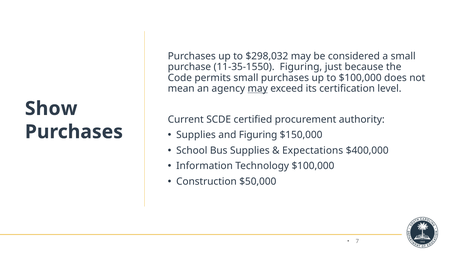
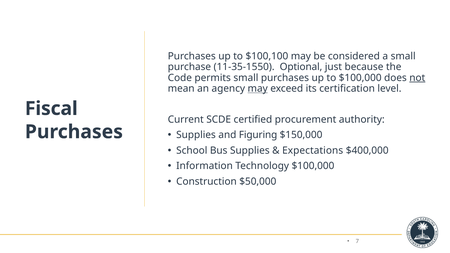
$298,032: $298,032 -> $100,100
11-35-1550 Figuring: Figuring -> Optional
not underline: none -> present
Show: Show -> Fiscal
